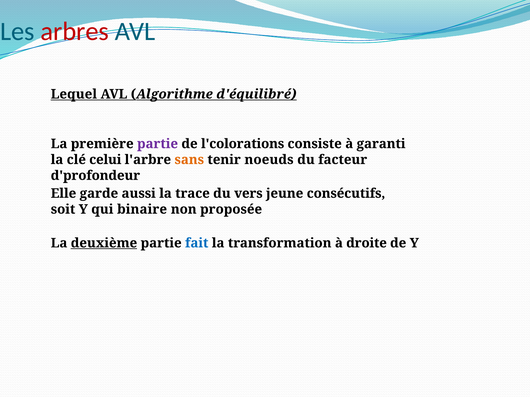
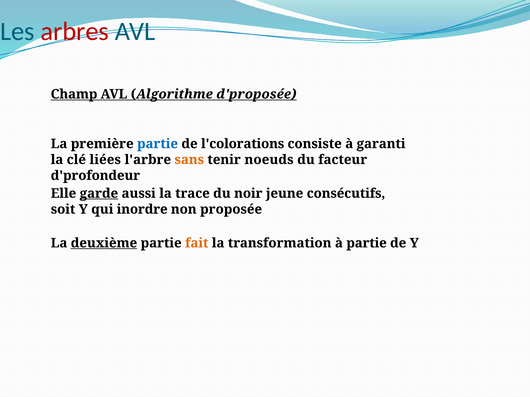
Lequel: Lequel -> Champ
d'équilibré: d'équilibré -> d'proposée
partie at (158, 144) colour: purple -> blue
celui: celui -> liées
garde underline: none -> present
vers: vers -> noir
binaire: binaire -> inordre
fait colour: blue -> orange
à droite: droite -> partie
